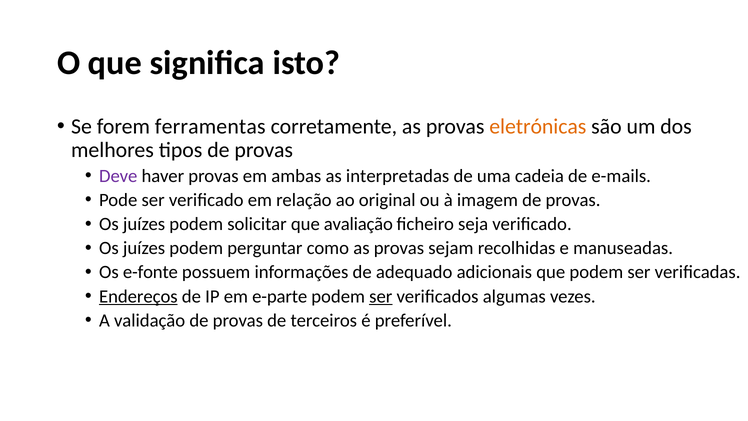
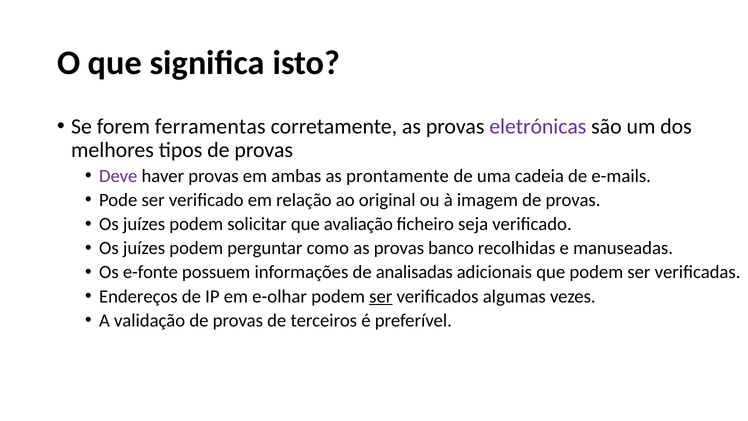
eletrónicas colour: orange -> purple
interpretadas: interpretadas -> prontamente
sejam: sejam -> banco
adequado: adequado -> analisadas
Endereços underline: present -> none
e-parte: e-parte -> e-olhar
